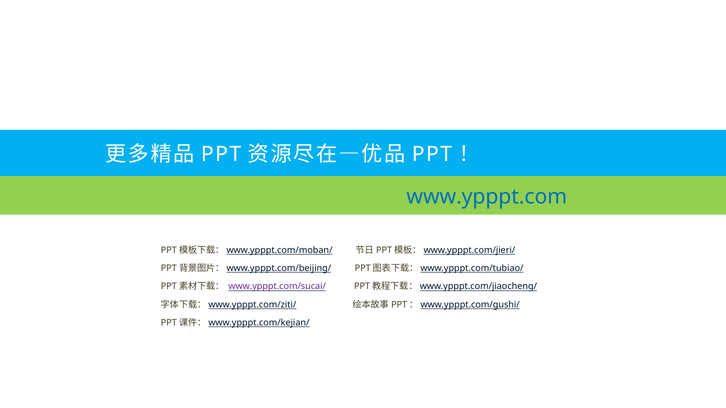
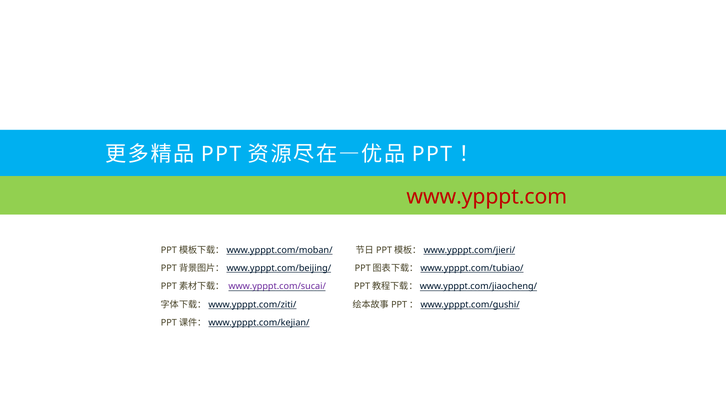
www.ypppt.com colour: blue -> red
